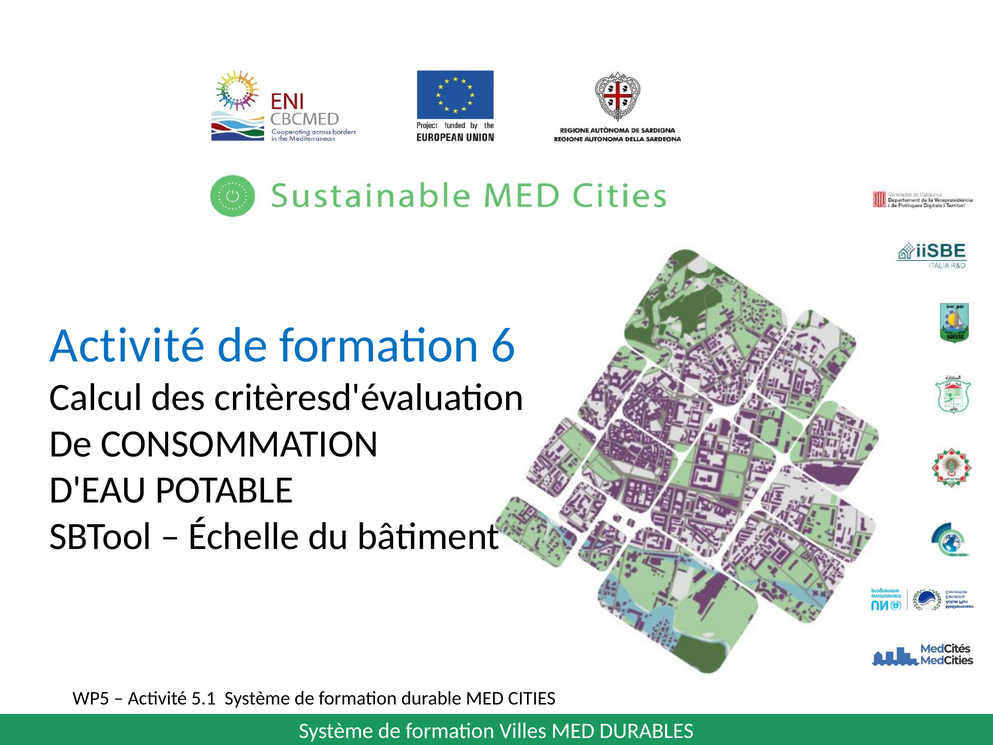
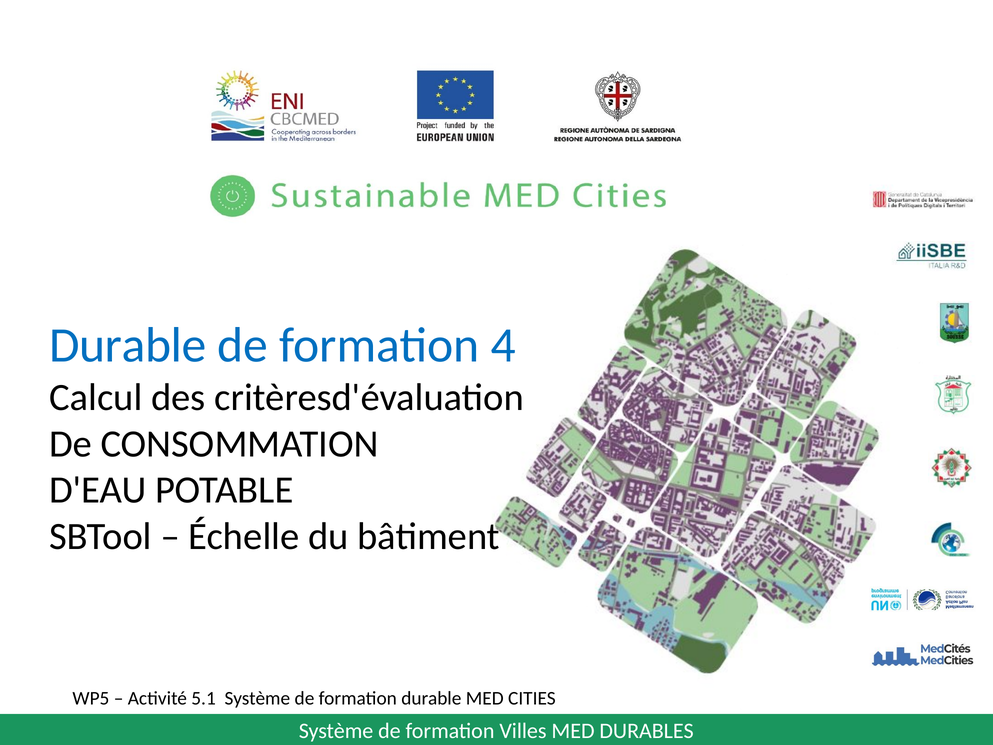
Activité at (127, 345): Activité -> Durable
6: 6 -> 4
